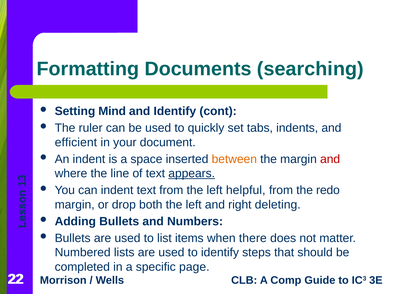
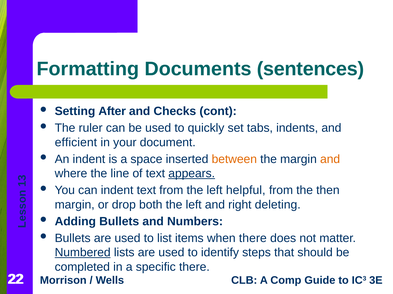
searching: searching -> sentences
Mind: Mind -> After
and Identify: Identify -> Checks
and at (330, 160) colour: red -> orange
redo: redo -> then
Numbered underline: none -> present
specific page: page -> there
